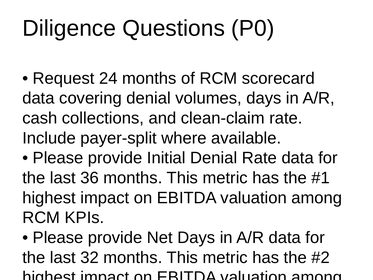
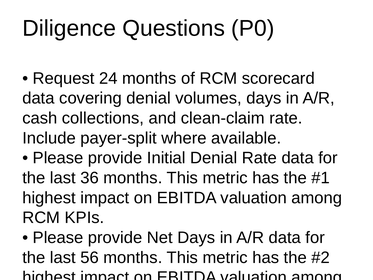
32: 32 -> 56
